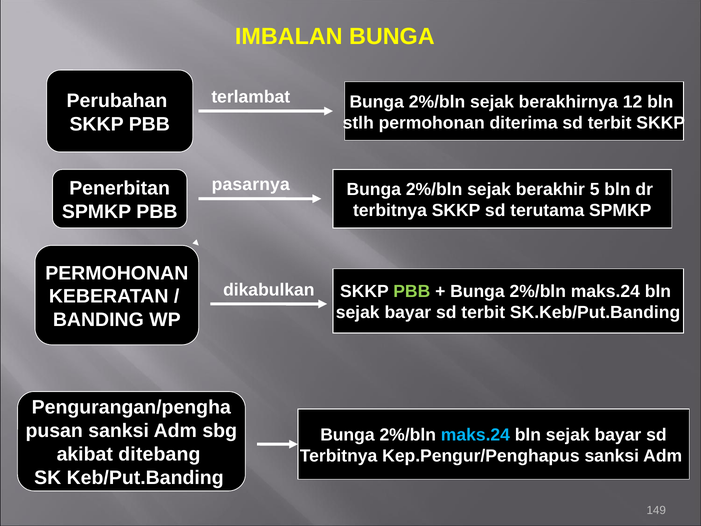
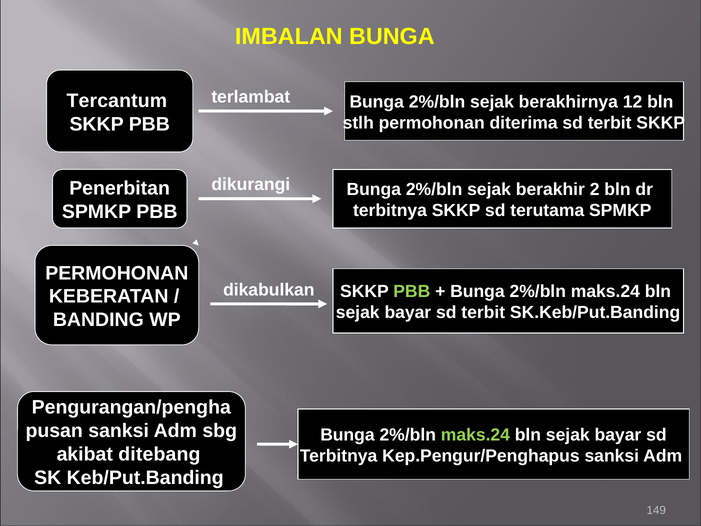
Perubahan: Perubahan -> Tercantum
pasarnya: pasarnya -> dikurangi
5: 5 -> 2
maks.24 at (475, 435) colour: light blue -> light green
